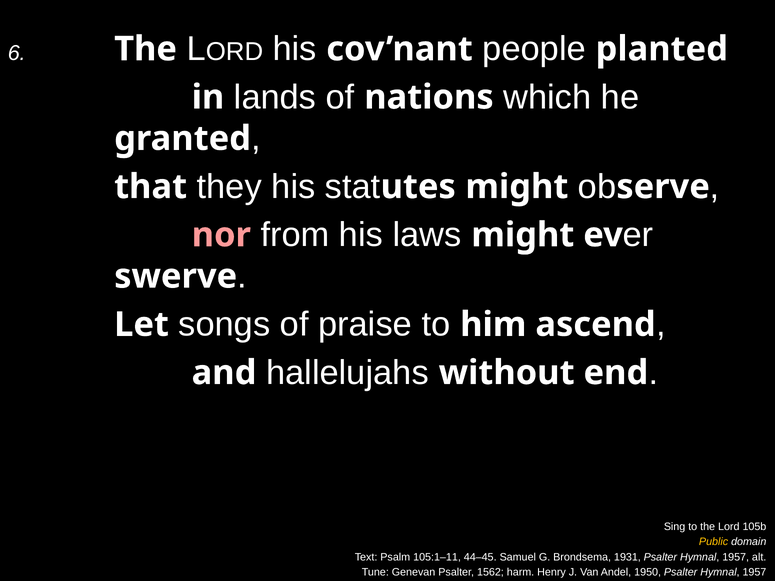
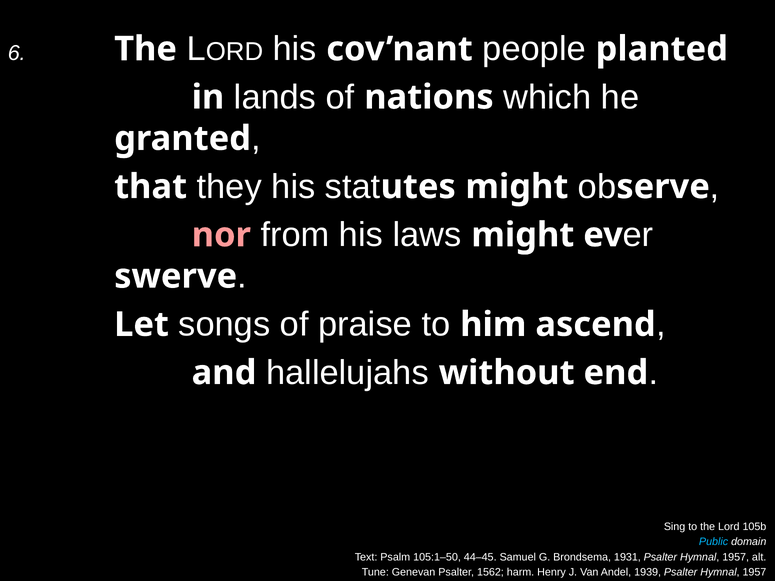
Public colour: yellow -> light blue
105:1–11: 105:1–11 -> 105:1–50
1950: 1950 -> 1939
